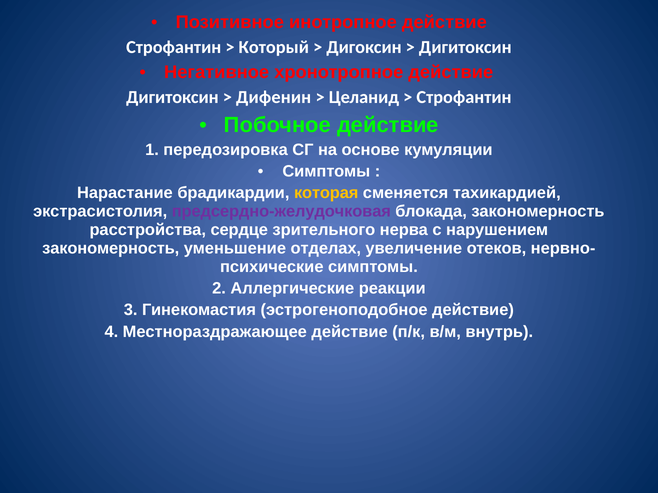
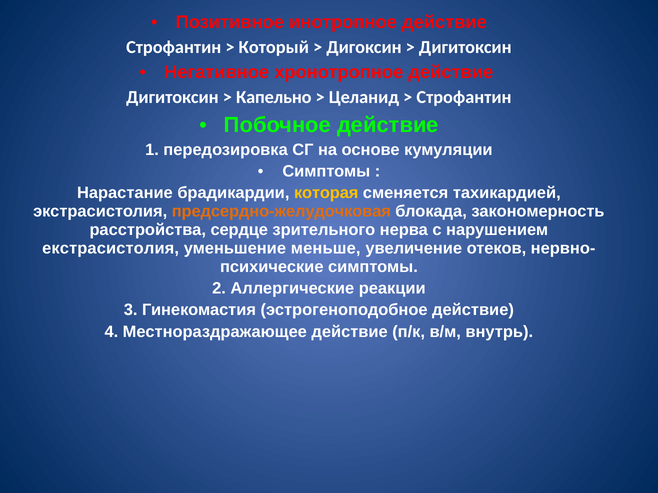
Дифенин: Дифенин -> Капельно
предсердно-желудочковая colour: purple -> orange
закономерность at (111, 248): закономерность -> екстрасистолия
отделах: отделах -> меньше
